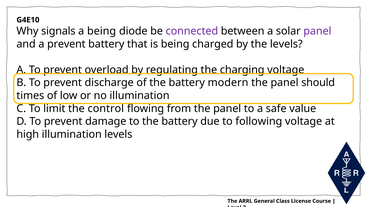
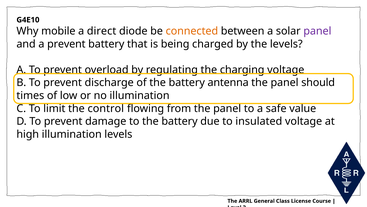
signals: signals -> mobile
a being: being -> direct
connected colour: purple -> orange
modern: modern -> antenna
following: following -> insulated
